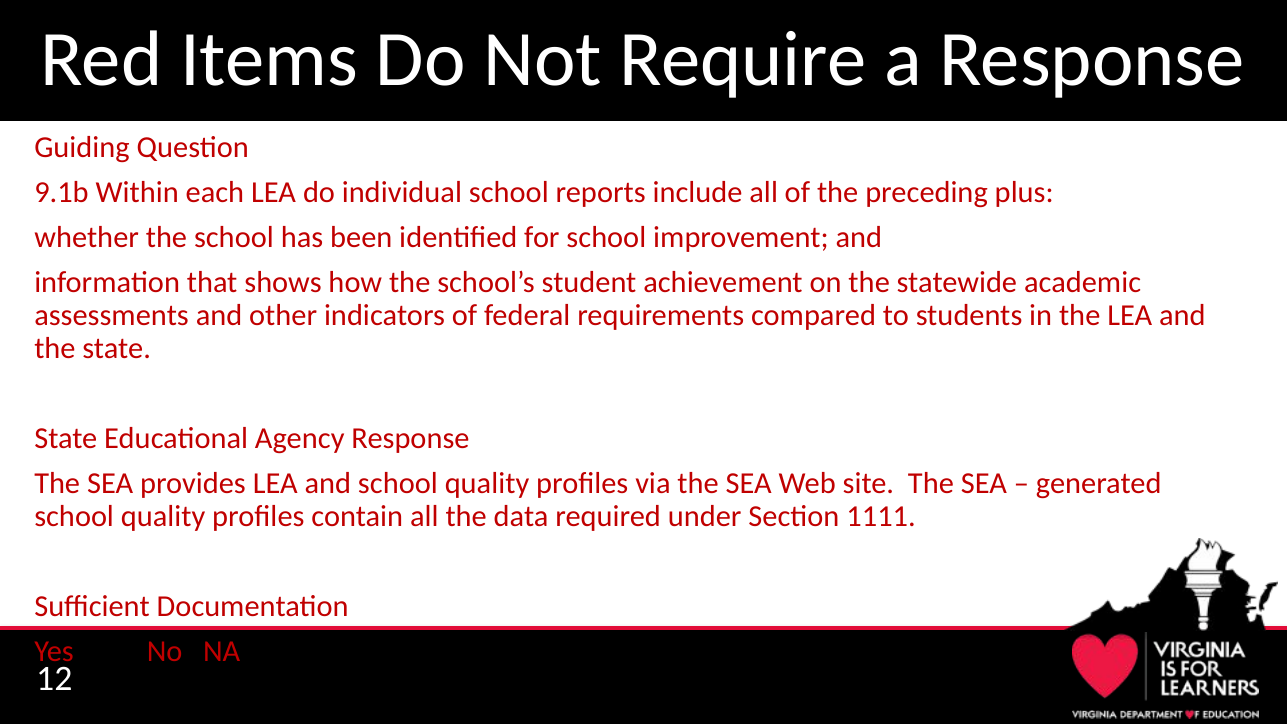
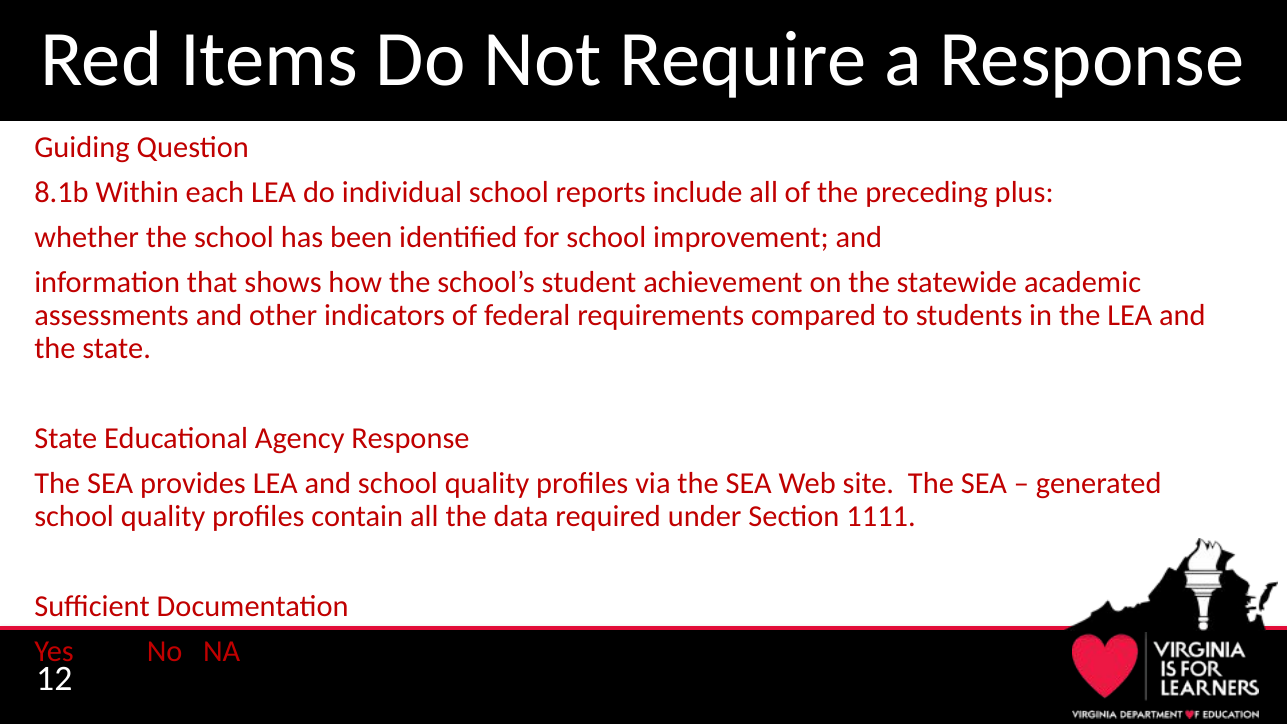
9.1b: 9.1b -> 8.1b
